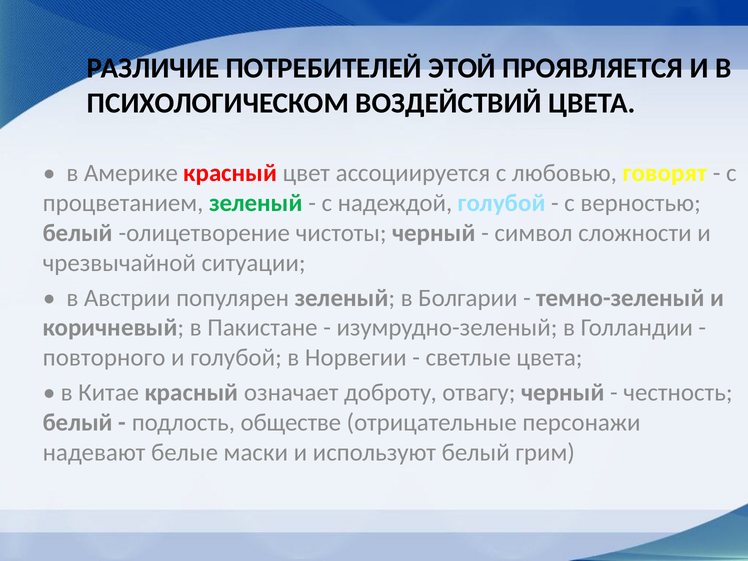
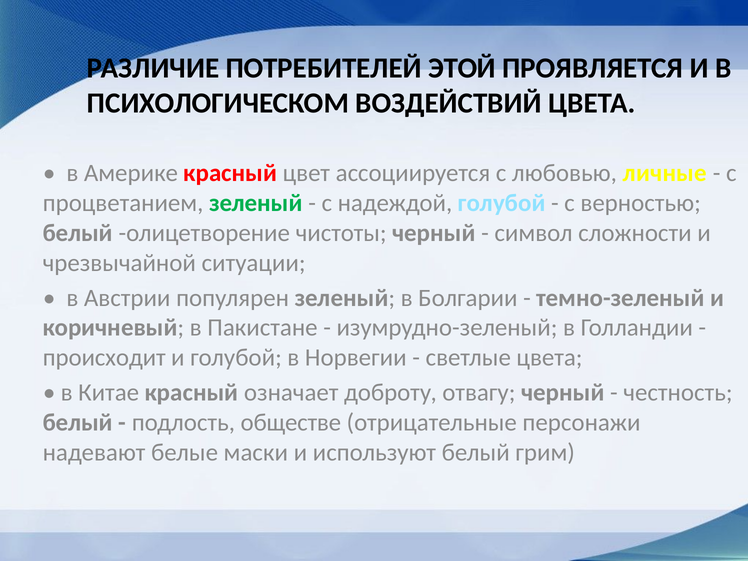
говорят: говорят -> личные
повторного: повторного -> происходит
